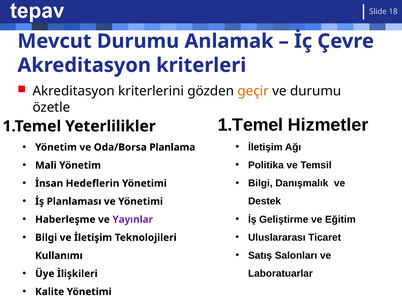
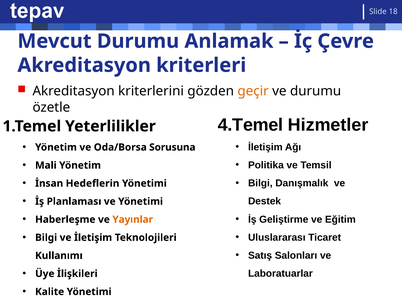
1.Temel at (251, 125): 1.Temel -> 4.Temel
Planlama: Planlama -> Sorusuna
Yayınlar colour: purple -> orange
